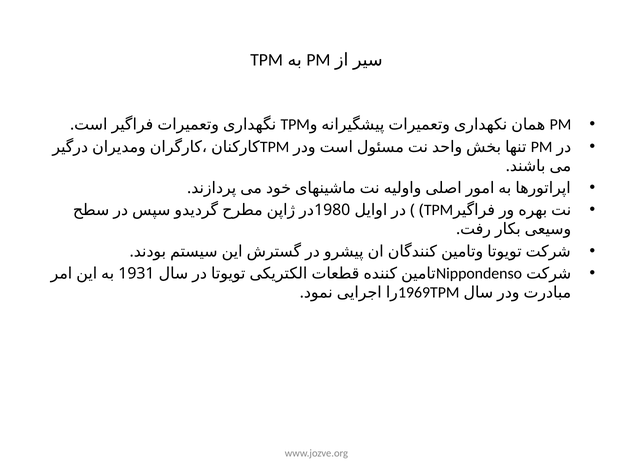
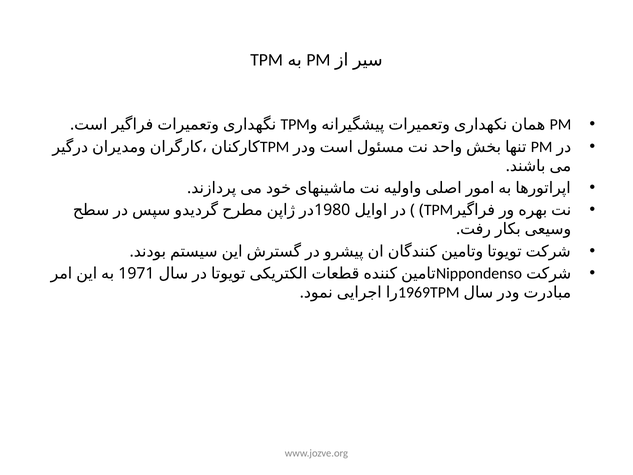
1931: 1931 -> 1971
